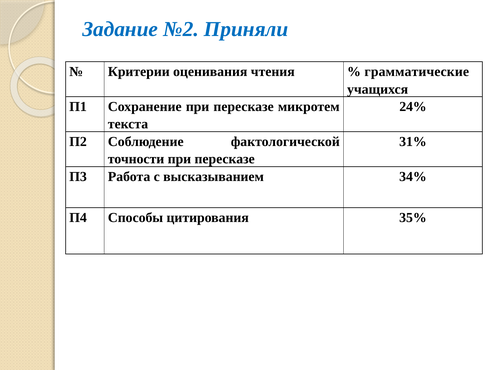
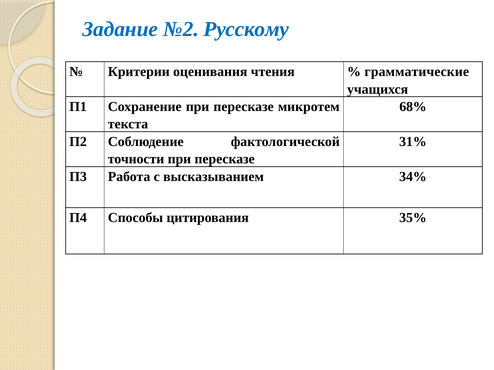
Приняли: Приняли -> Русскому
24%: 24% -> 68%
